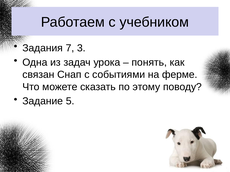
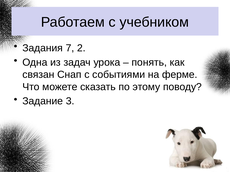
3: 3 -> 2
5: 5 -> 3
